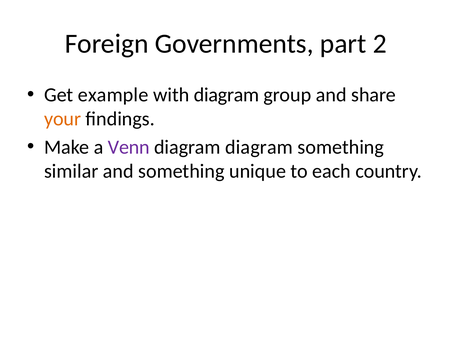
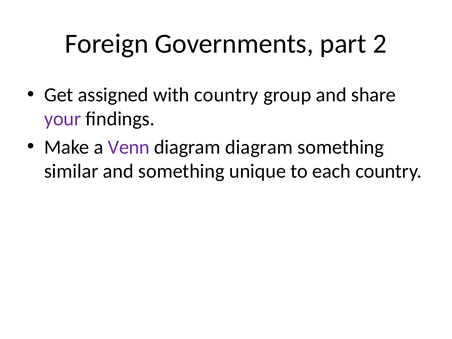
example: example -> assigned
with diagram: diagram -> country
your colour: orange -> purple
